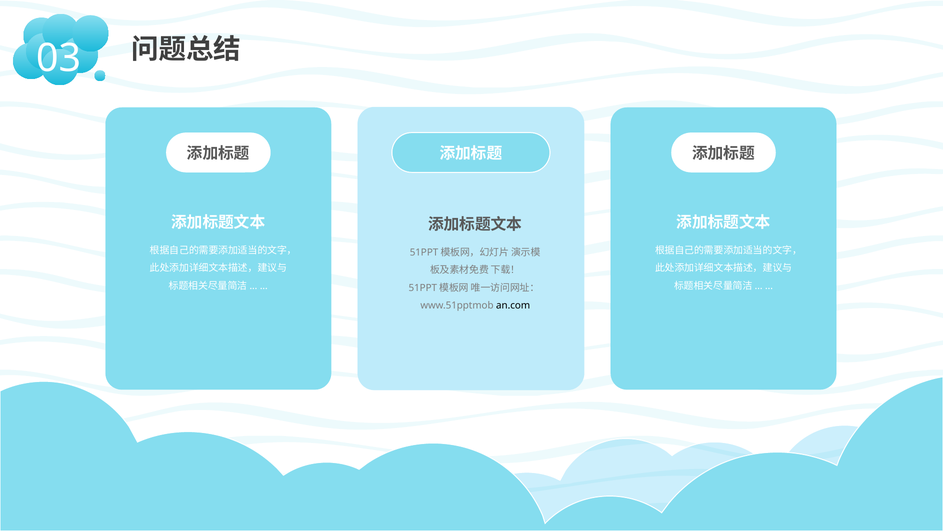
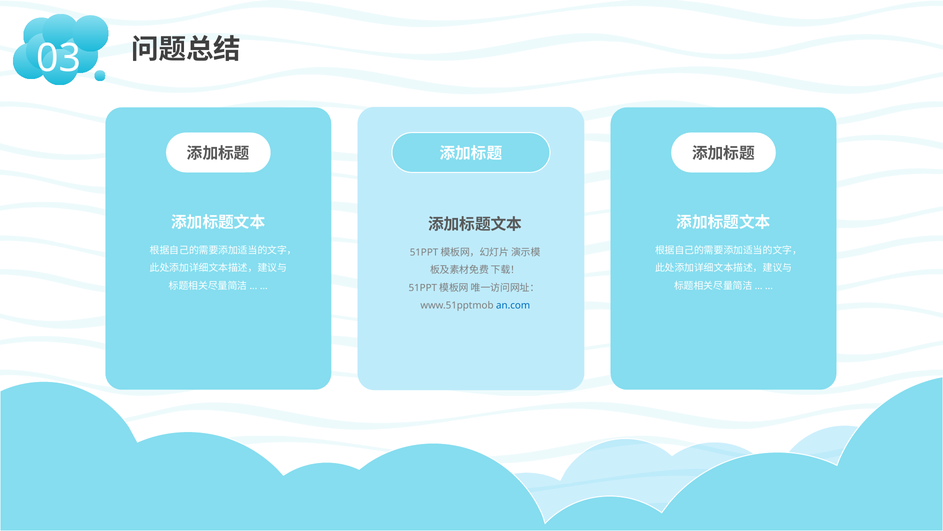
an.com colour: black -> blue
